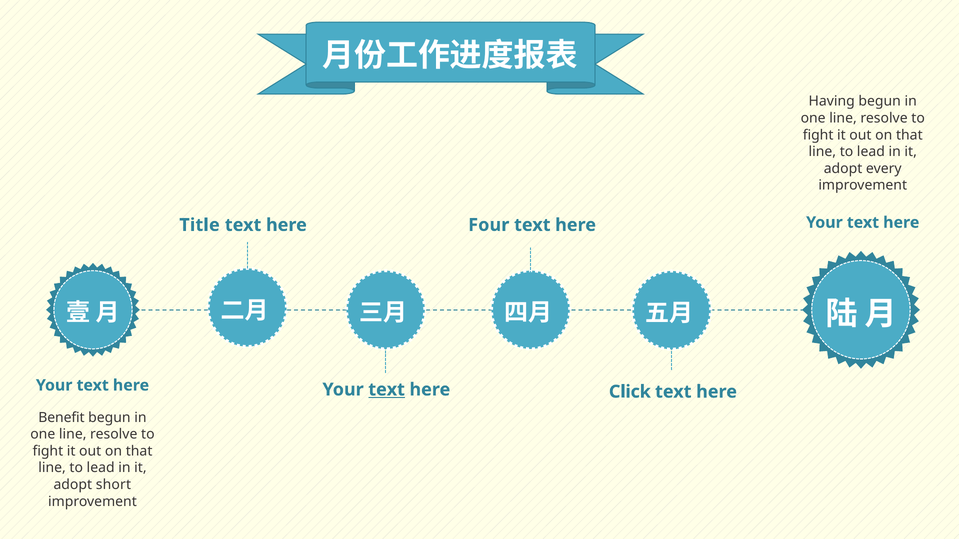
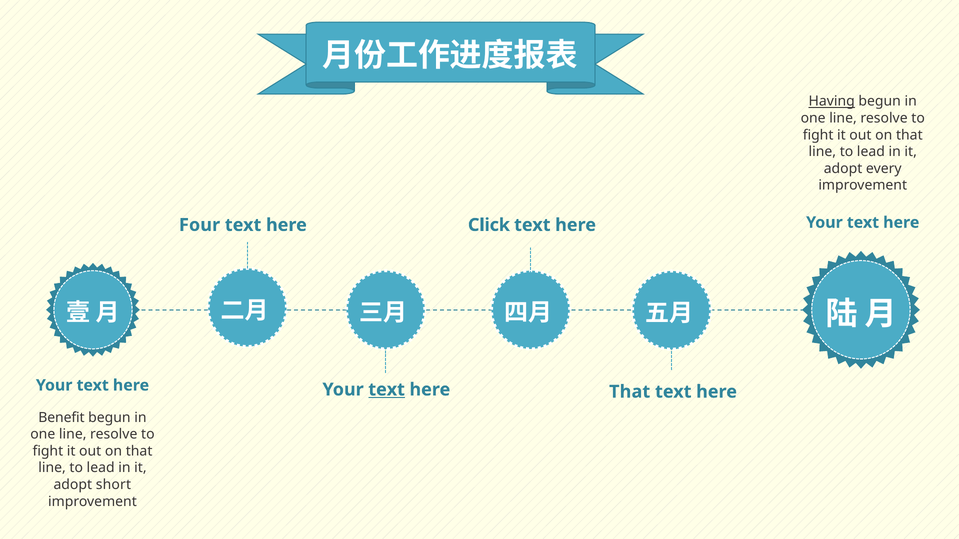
Having underline: none -> present
Title: Title -> Four
Four: Four -> Click
Click at (630, 392): Click -> That
